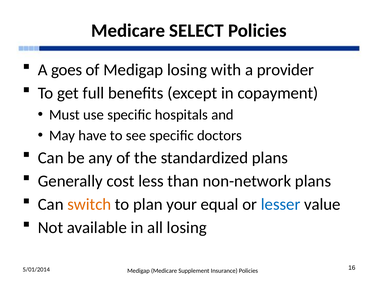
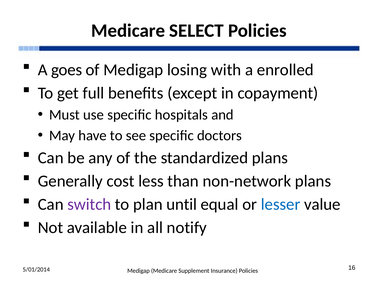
provider: provider -> enrolled
switch colour: orange -> purple
your: your -> until
all losing: losing -> notify
